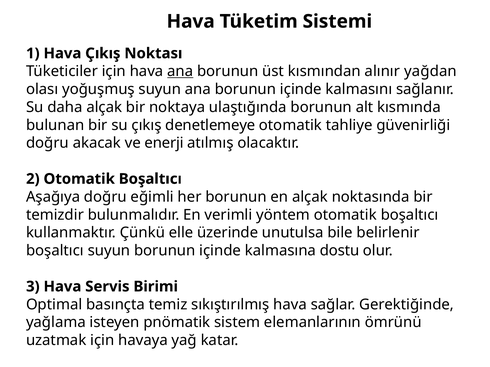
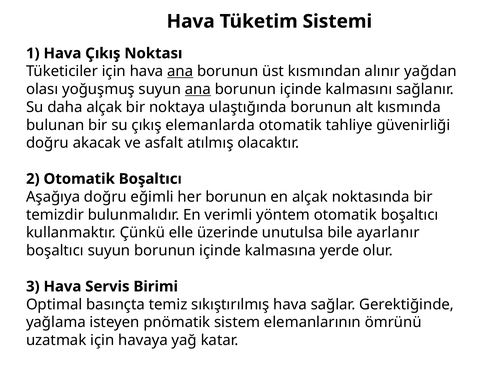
ana at (198, 89) underline: none -> present
denetlemeye: denetlemeye -> elemanlarda
enerji: enerji -> asfalt
belirlenir: belirlenir -> ayarlanır
dostu: dostu -> yerde
